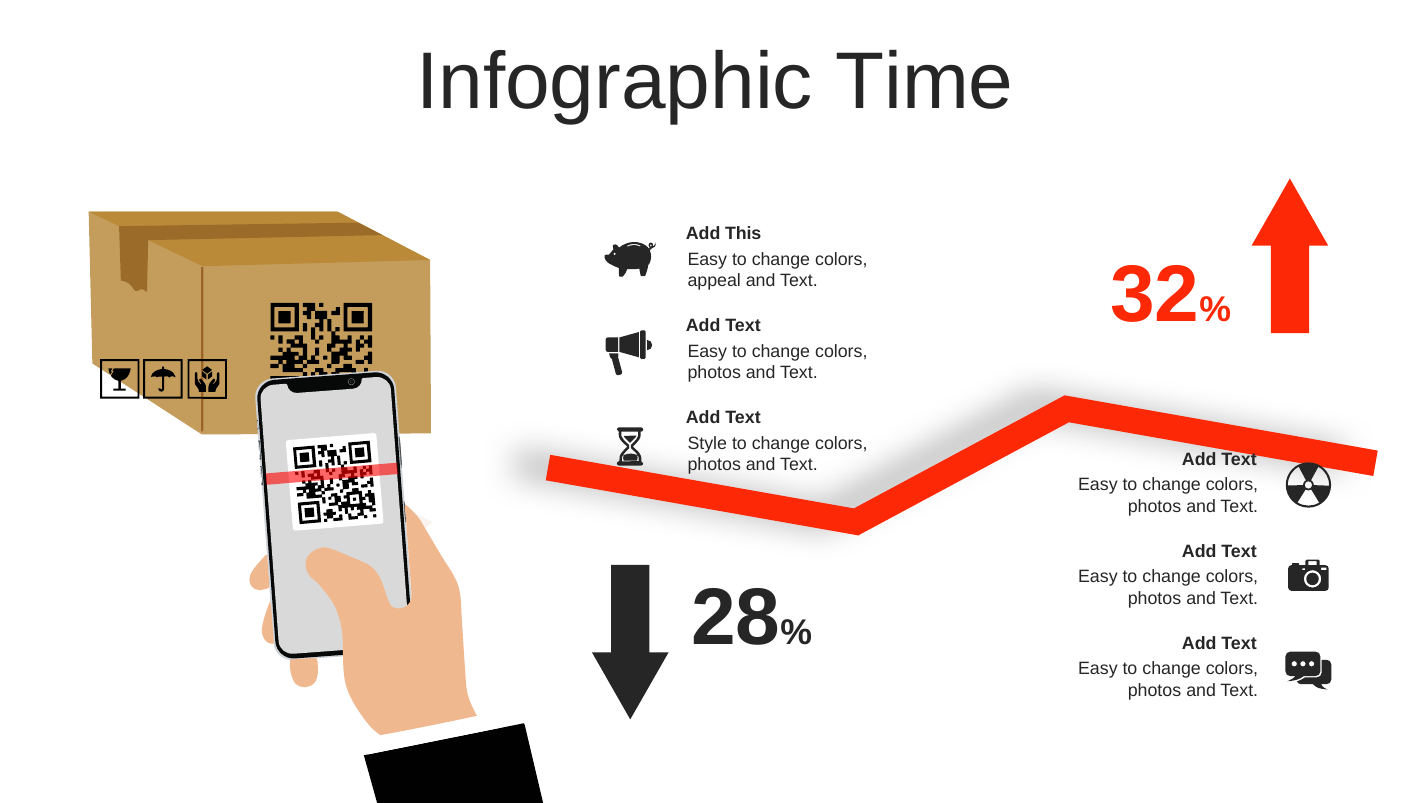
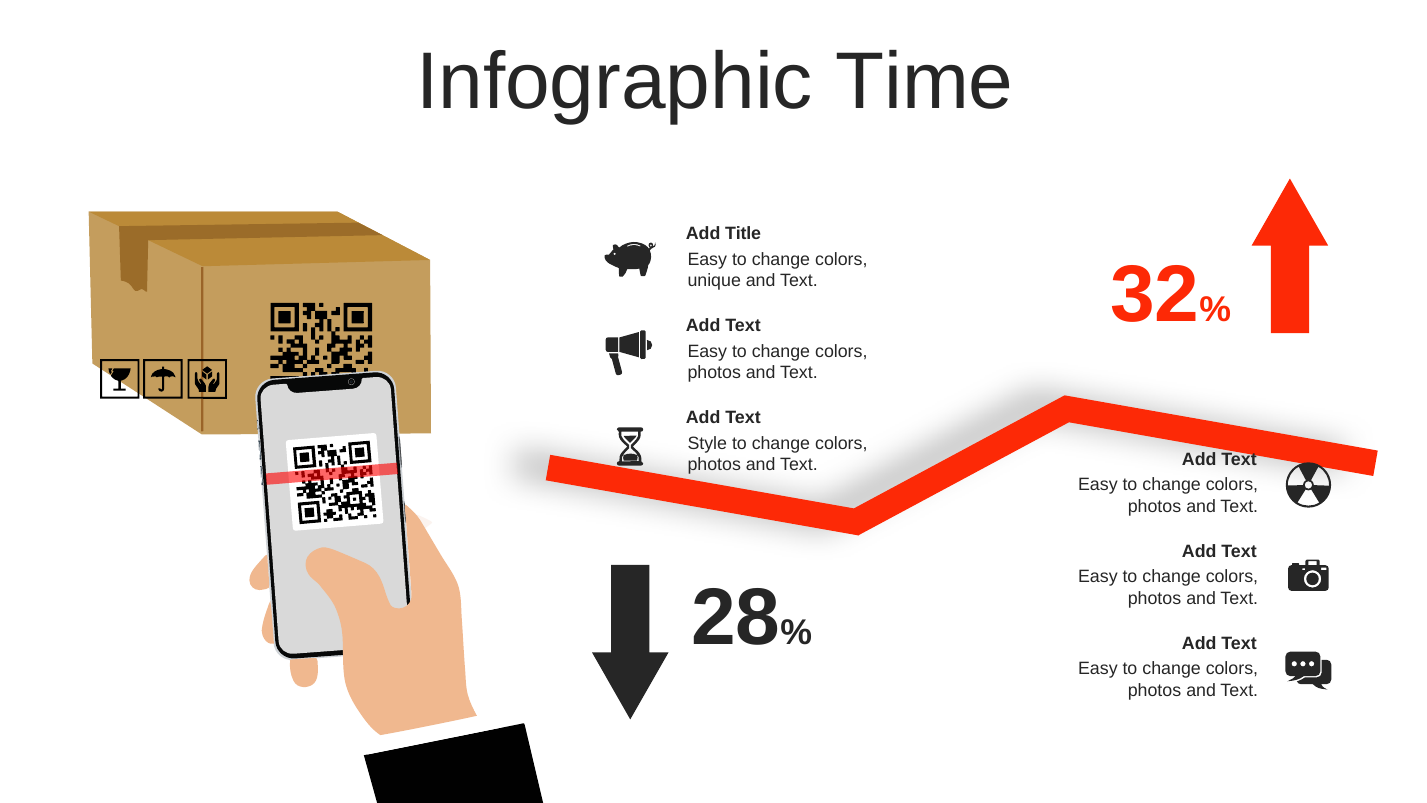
This: This -> Title
appeal: appeal -> unique
